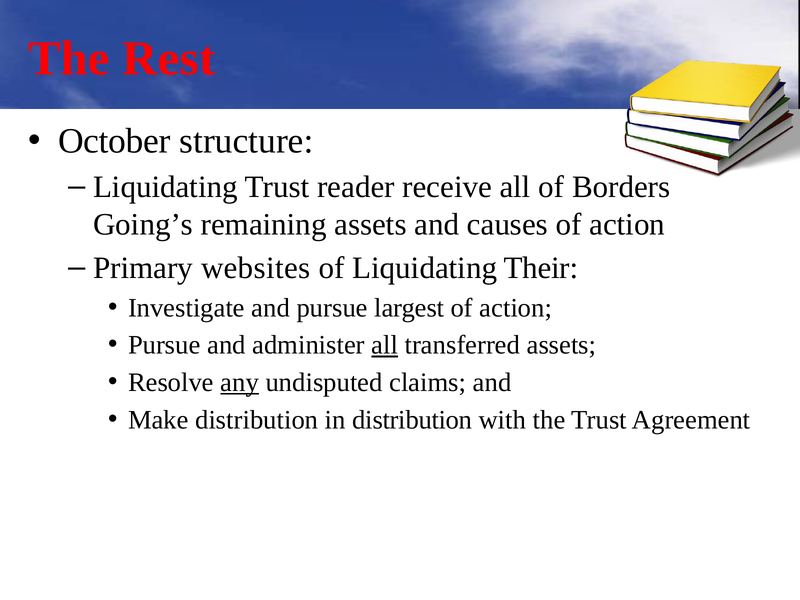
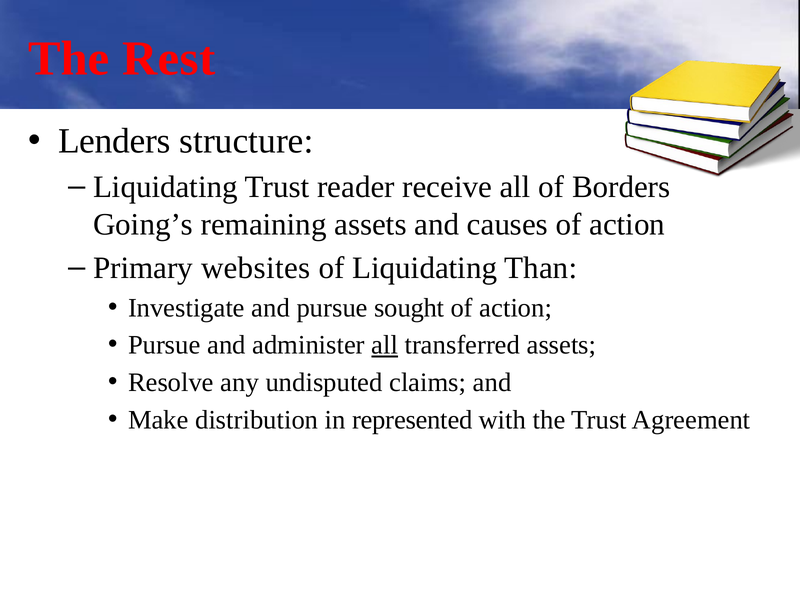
October: October -> Lenders
Their: Their -> Than
largest: largest -> sought
any underline: present -> none
in distribution: distribution -> represented
